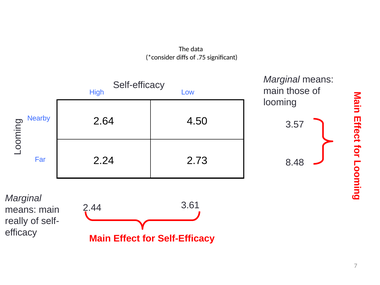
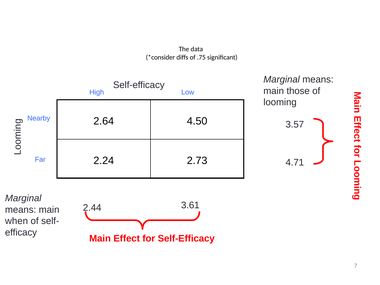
8.48: 8.48 -> 4.71
really: really -> when
